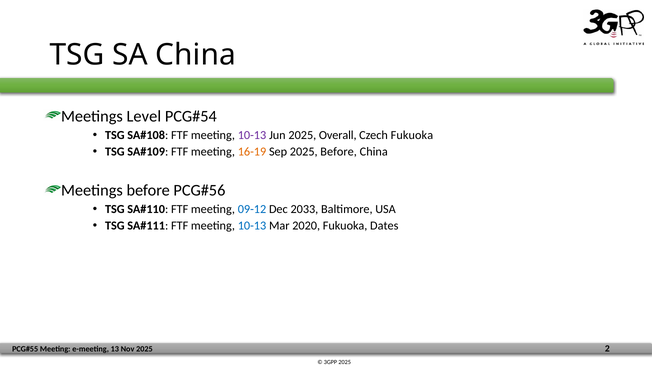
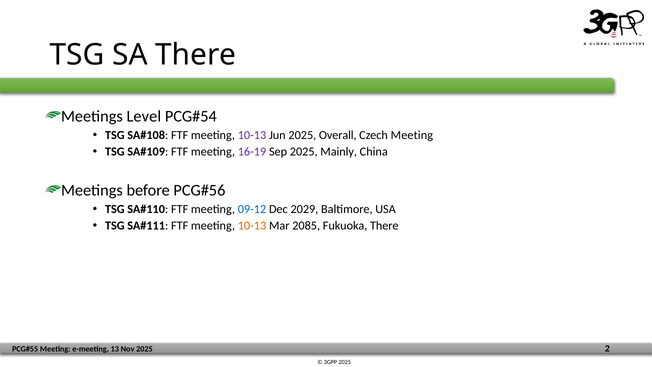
SA China: China -> There
Czech Fukuoka: Fukuoka -> Meeting
16-19 colour: orange -> purple
2025 Before: Before -> Mainly
2033: 2033 -> 2029
10-13 at (252, 226) colour: blue -> orange
2020: 2020 -> 2085
Fukuoka Dates: Dates -> There
